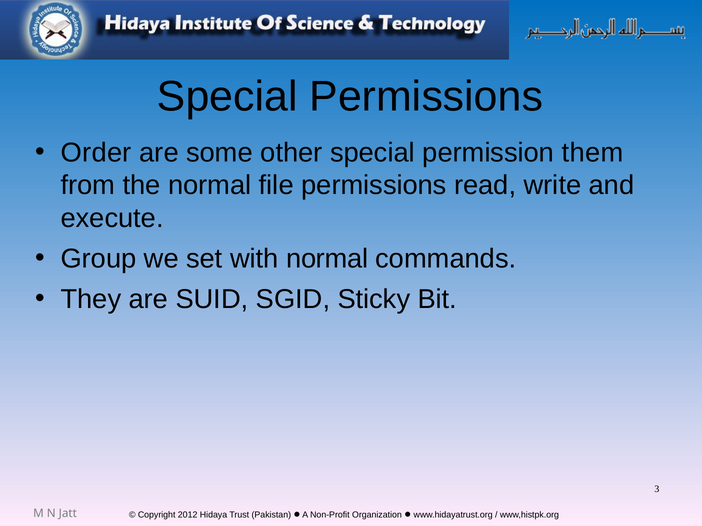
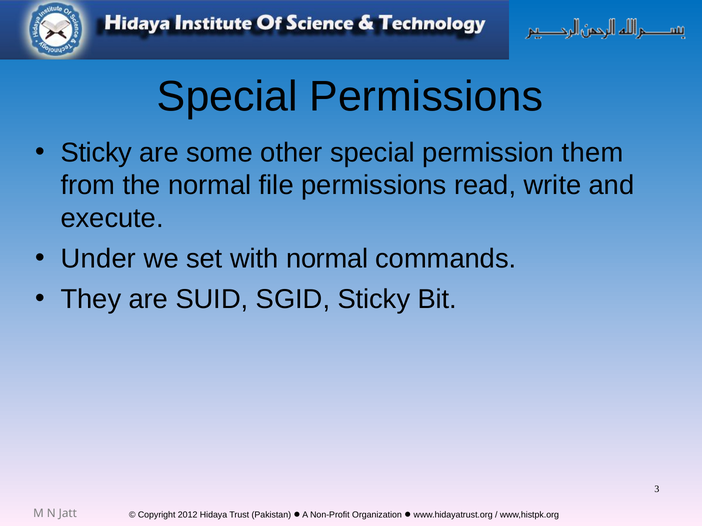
Order at (96, 153): Order -> Sticky
Group: Group -> Under
